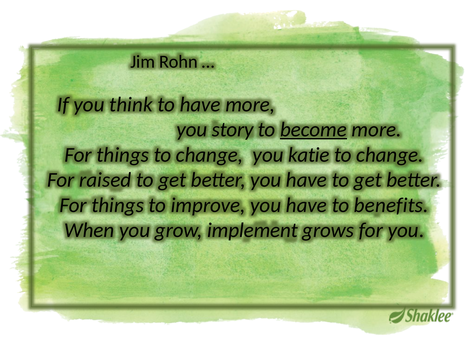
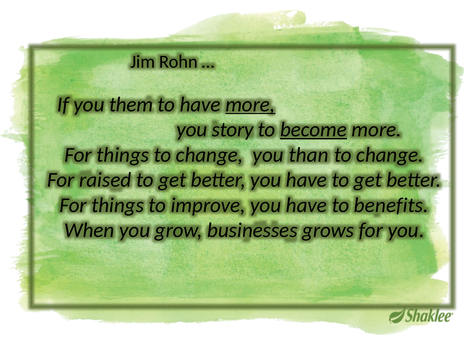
think: think -> them
more at (250, 104) underline: none -> present
katie: katie -> than
implement: implement -> businesses
